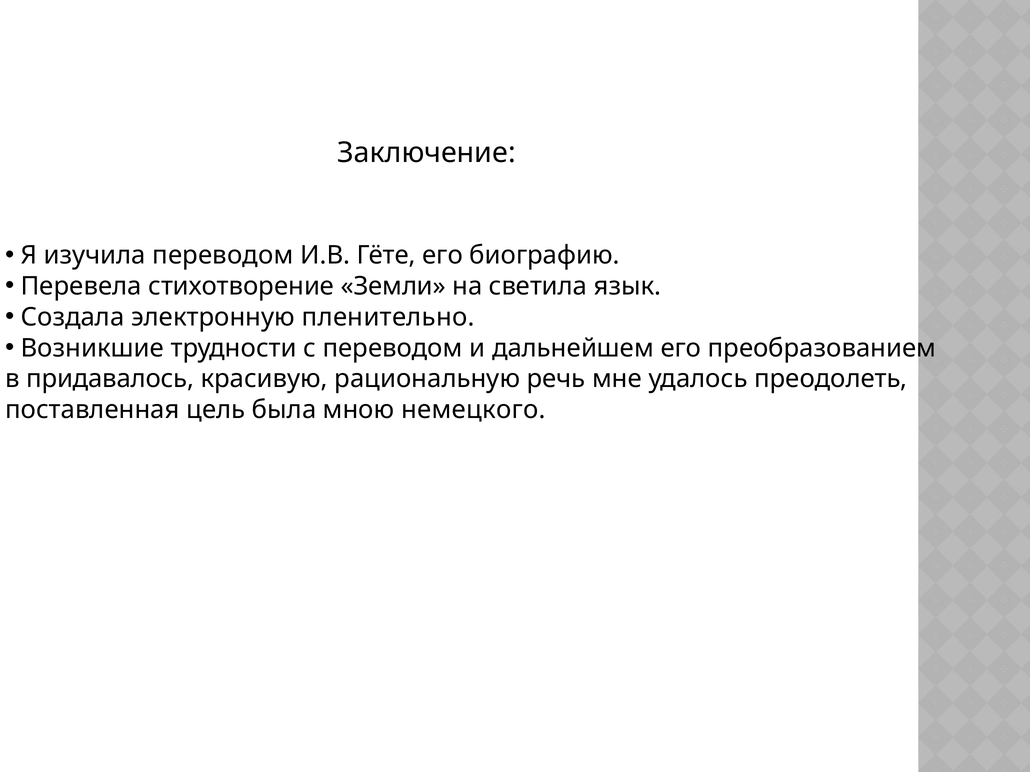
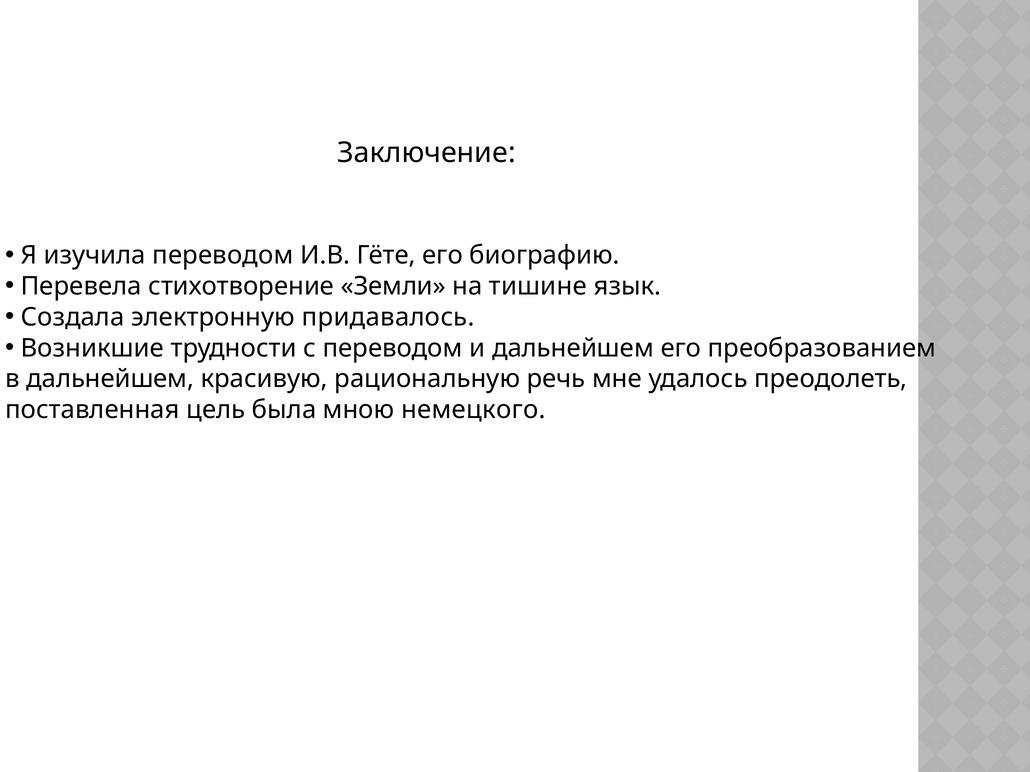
светила: светила -> тишине
пленительно: пленительно -> придавалось
в придавалось: придавалось -> дальнейшем
